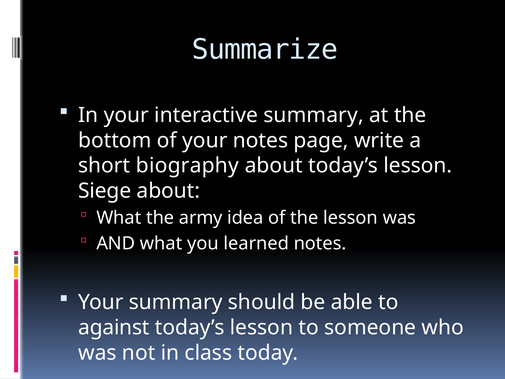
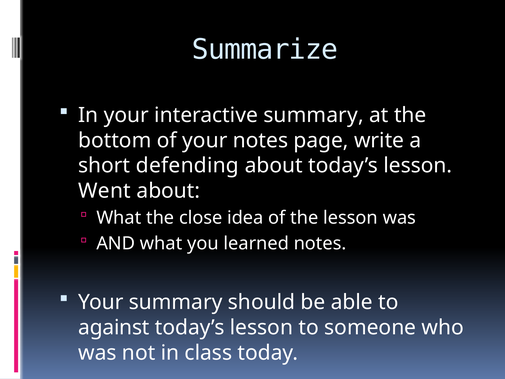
biography: biography -> defending
Siege: Siege -> Went
army: army -> close
